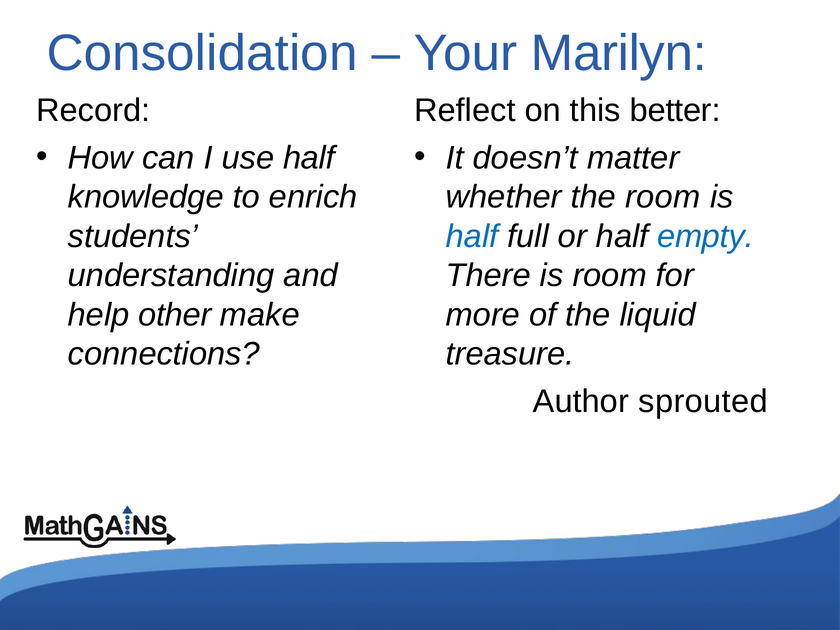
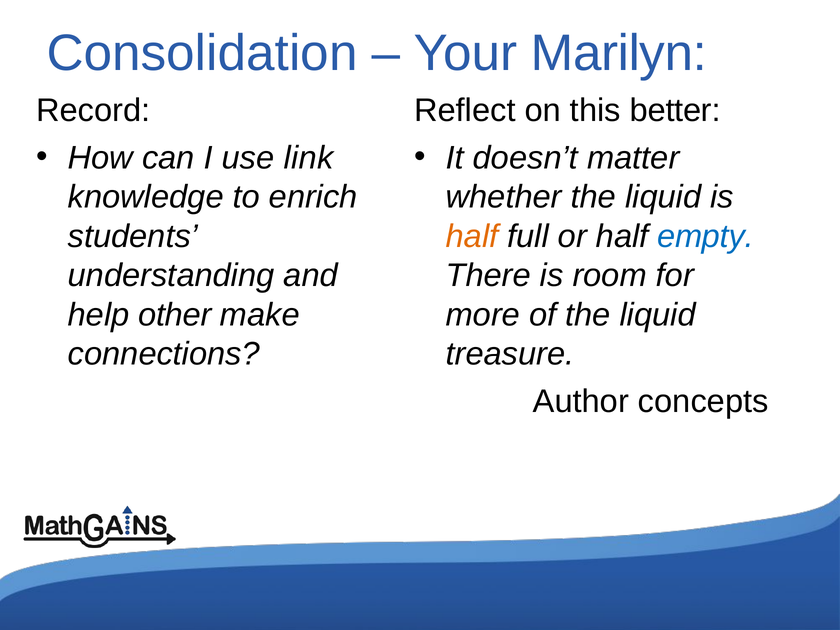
use half: half -> link
whether the room: room -> liquid
half at (472, 236) colour: blue -> orange
sprouted: sprouted -> concepts
